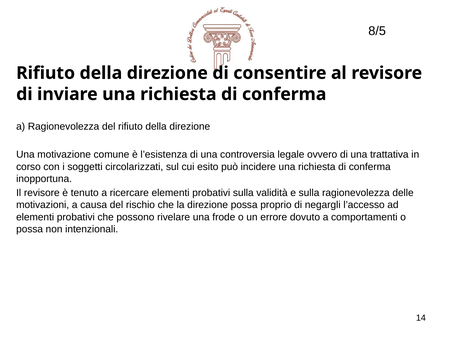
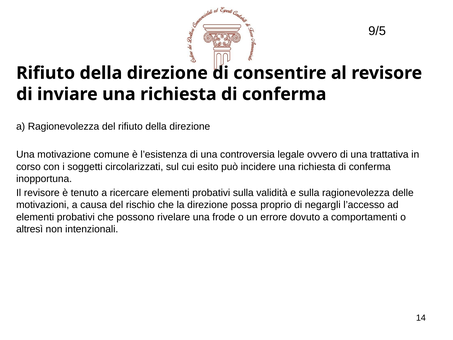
8/5: 8/5 -> 9/5
possa at (30, 229): possa -> altresì
